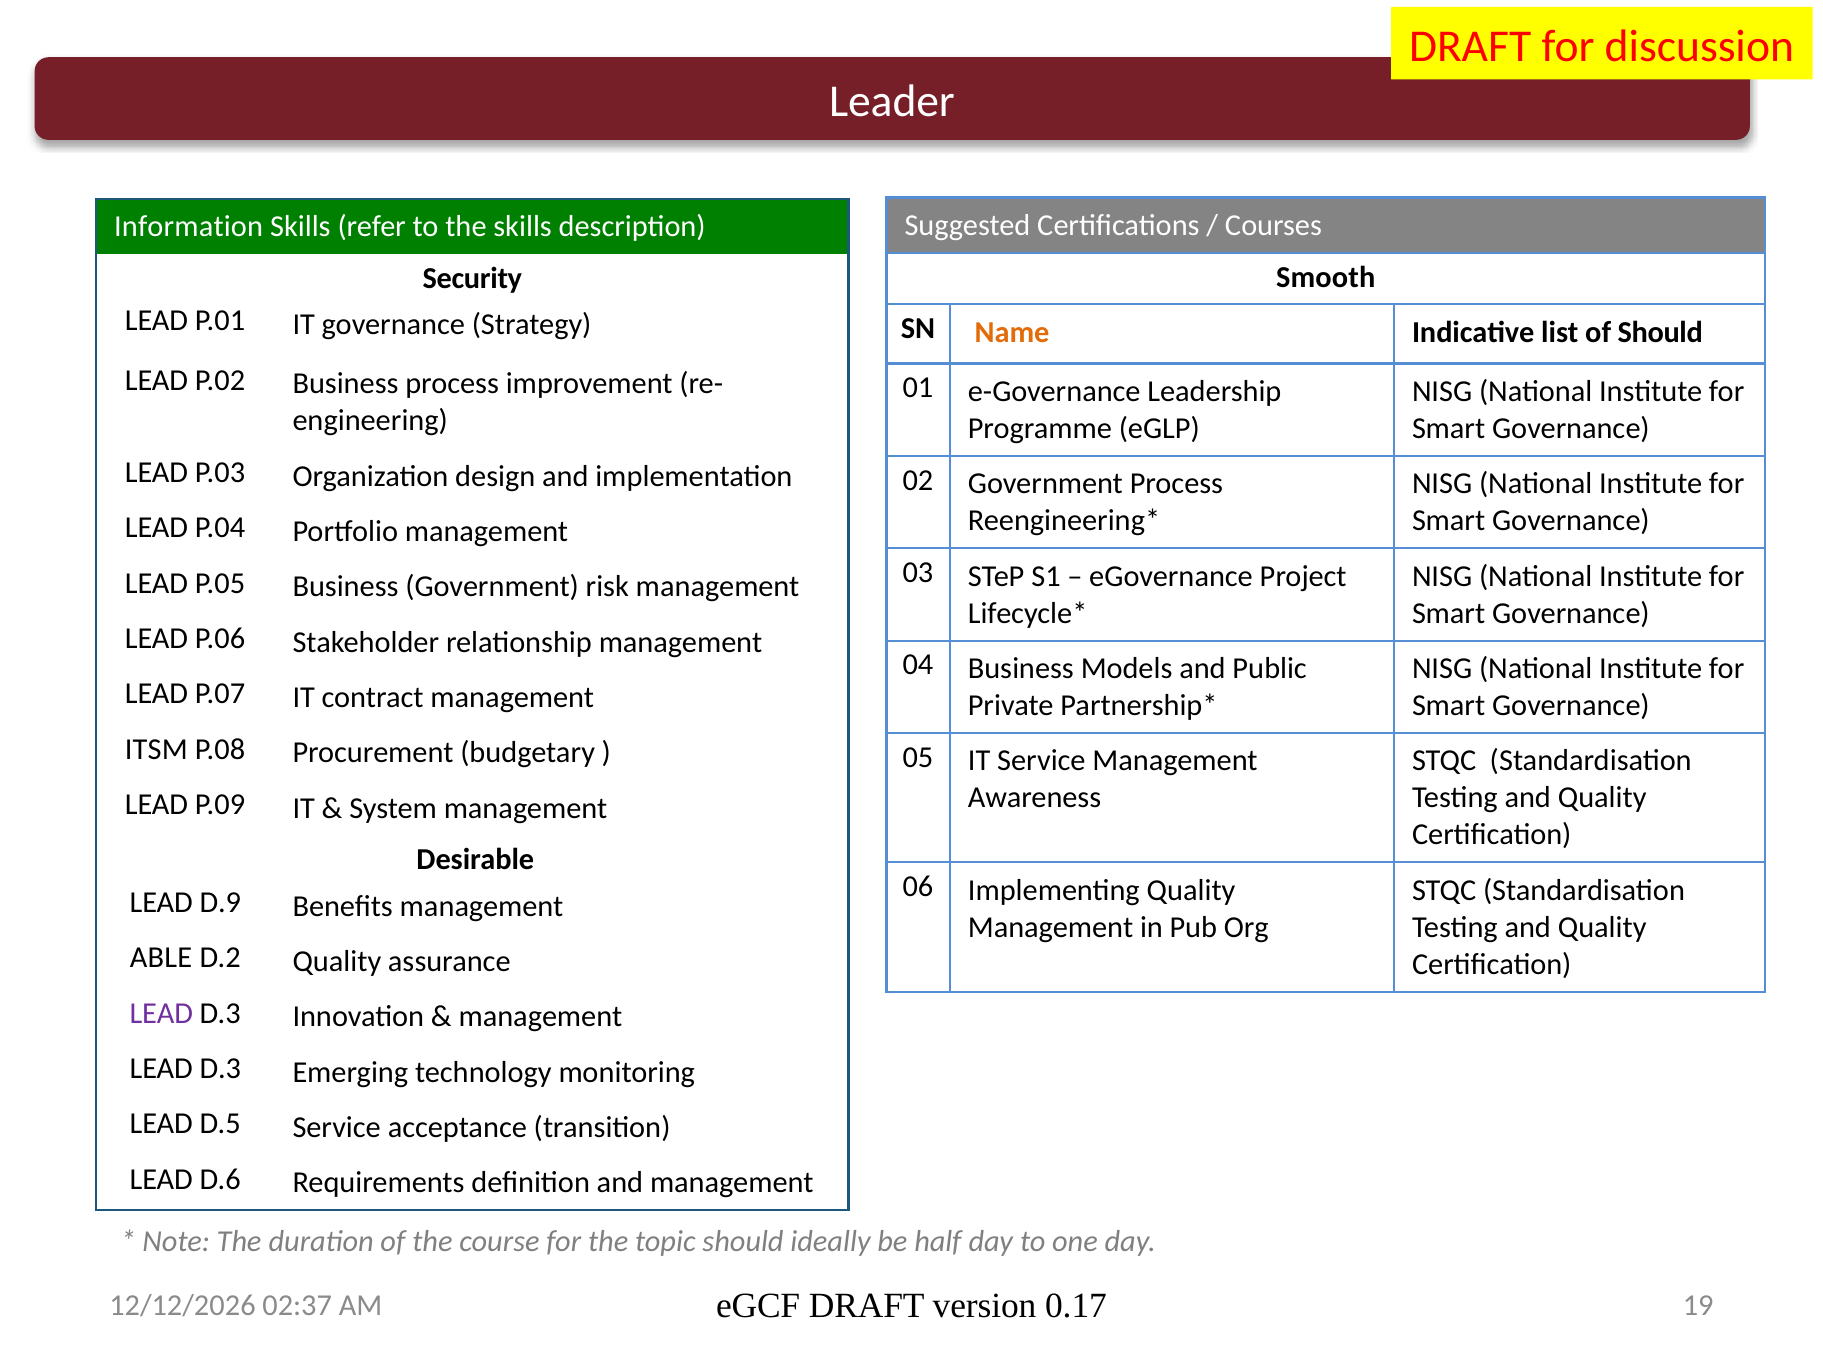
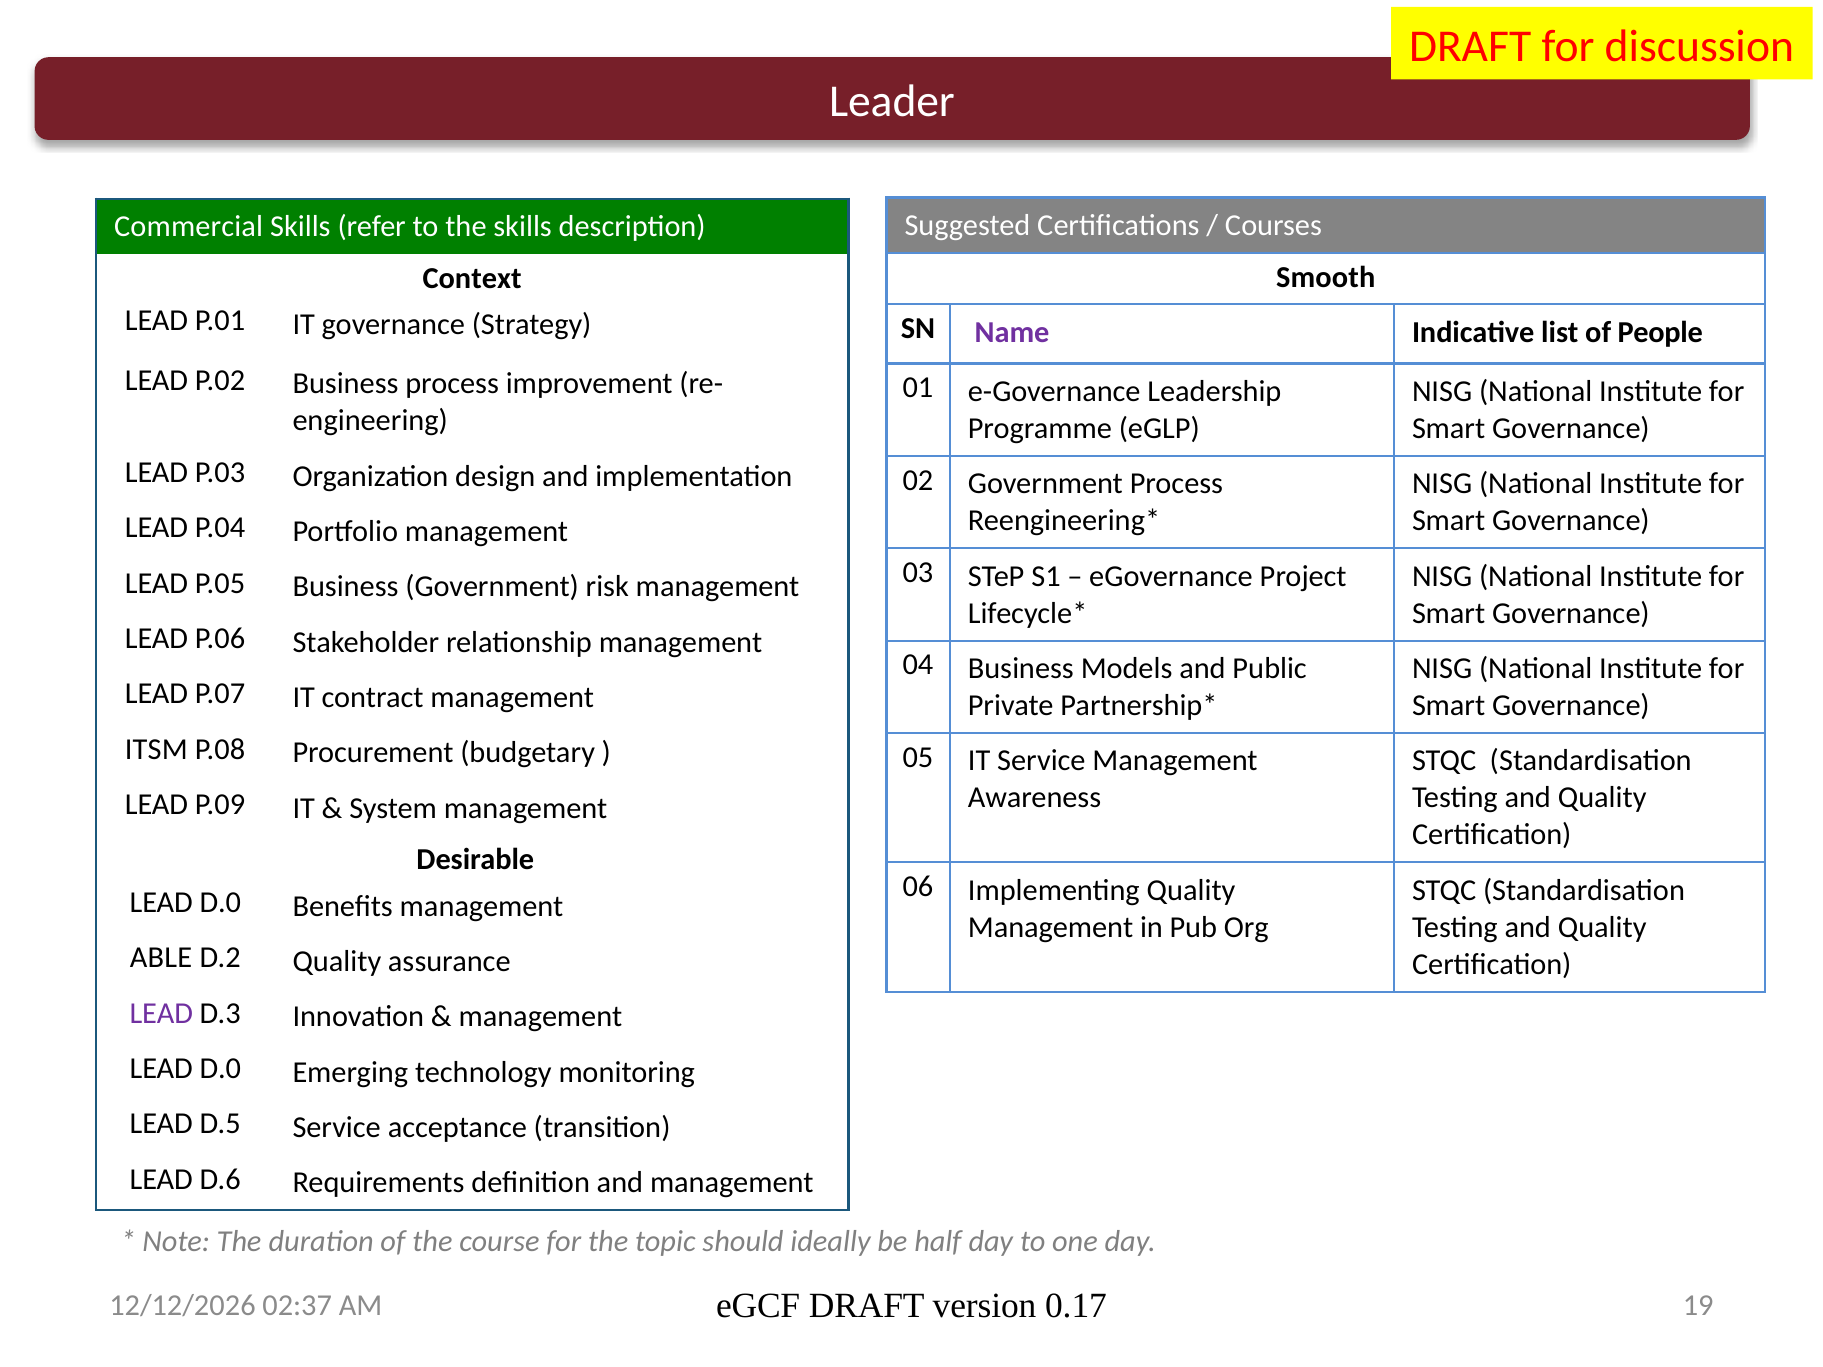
Information: Information -> Commercial
Security: Security -> Context
Name colour: orange -> purple
of Should: Should -> People
D.9 at (220, 903): D.9 -> D.0
D.3 at (220, 1069): D.3 -> D.0
